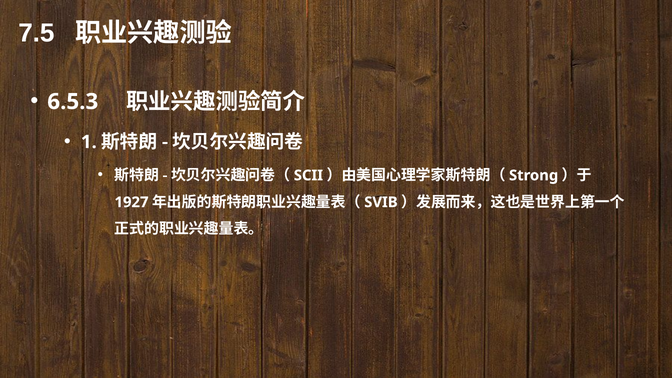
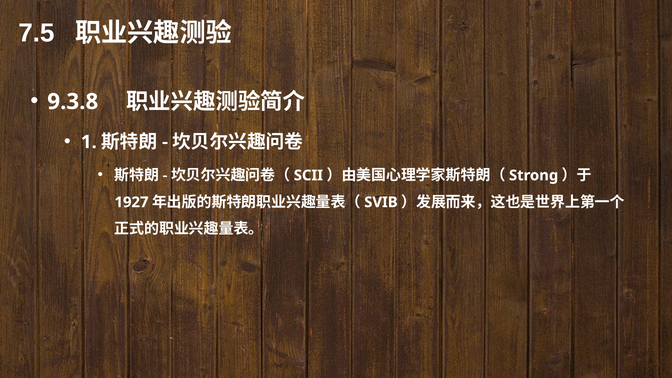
6.5.3: 6.5.3 -> 9.3.8
